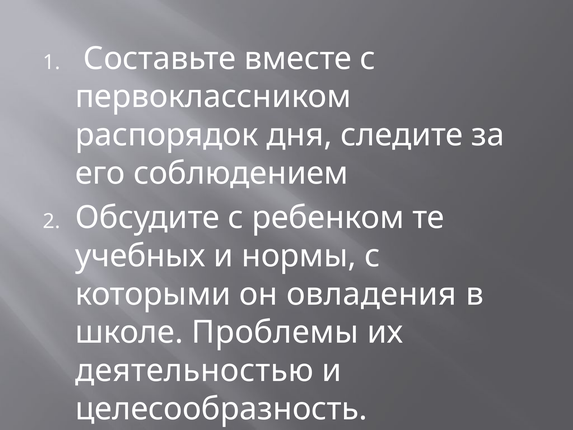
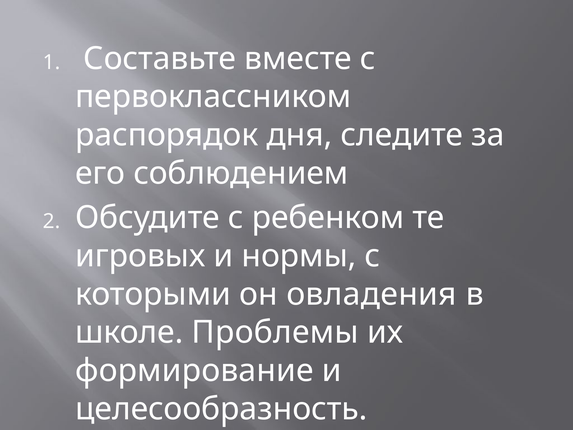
учебных: учебных -> игровых
деятельностью: деятельностью -> формирование
